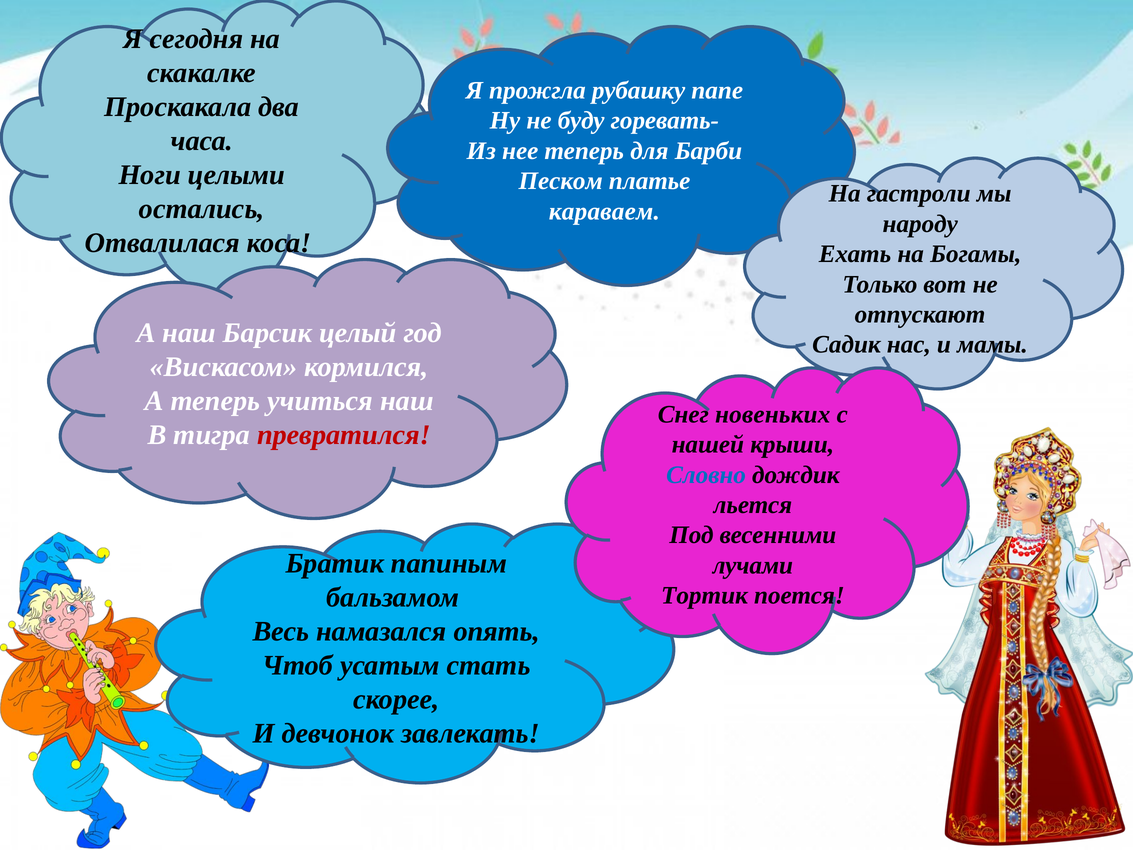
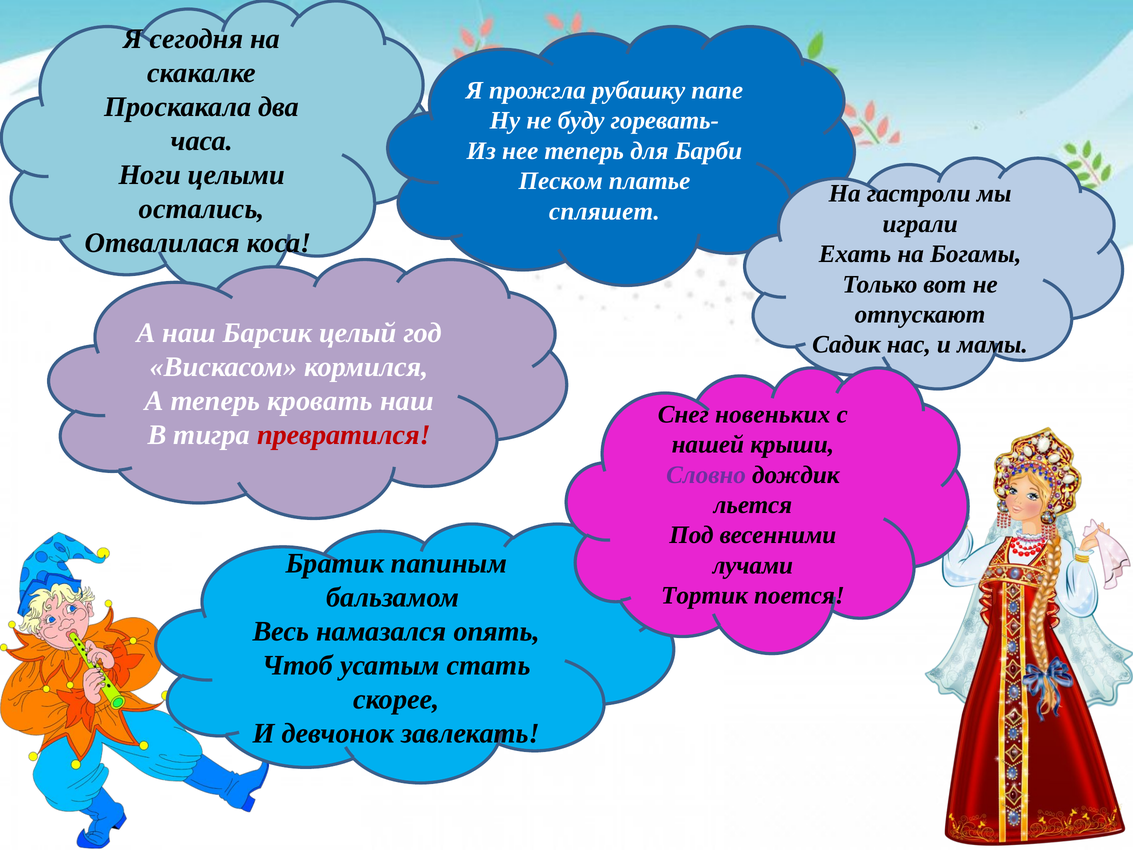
караваем: караваем -> спляшет
народу: народу -> играли
учиться: учиться -> кровать
Словно colour: blue -> purple
